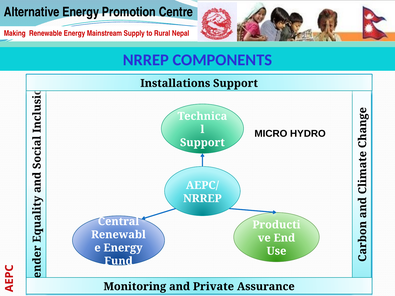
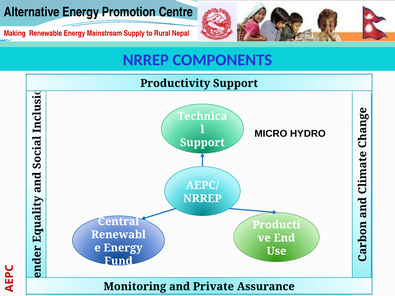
Installations: Installations -> Productivity
